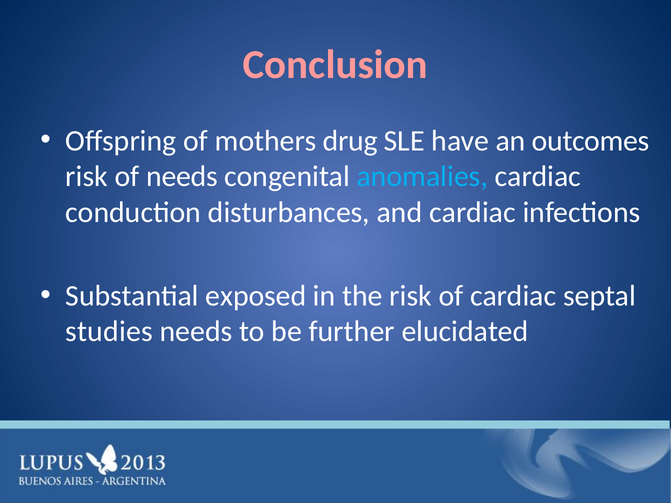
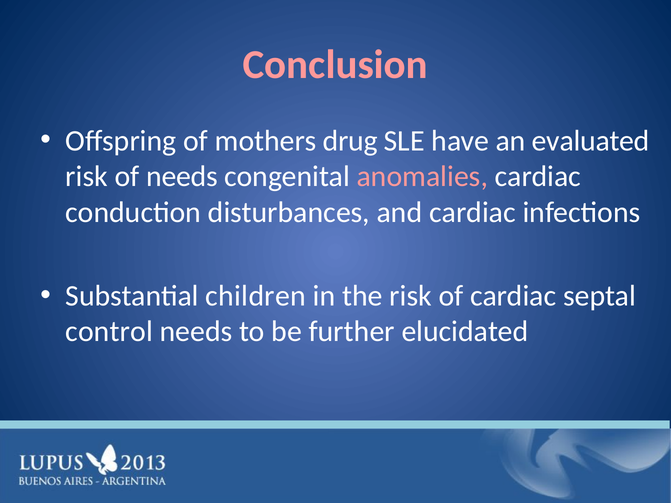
outcomes: outcomes -> evaluated
anomalies colour: light blue -> pink
exposed: exposed -> children
studies: studies -> control
